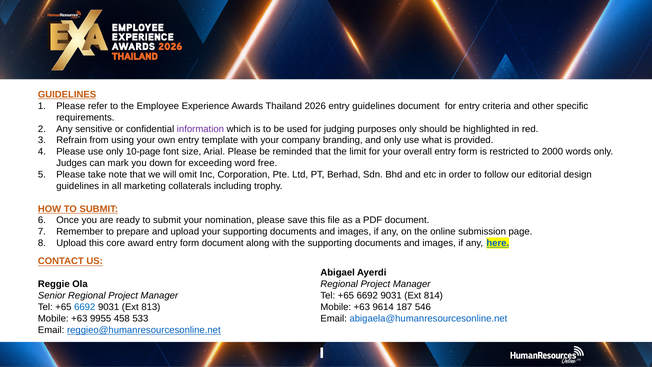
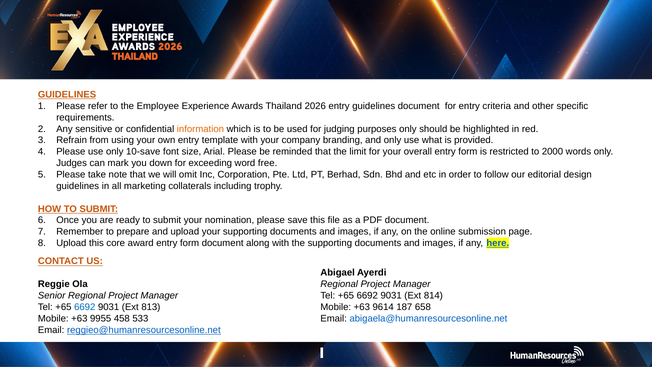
information colour: purple -> orange
10-page: 10-page -> 10-save
546: 546 -> 658
